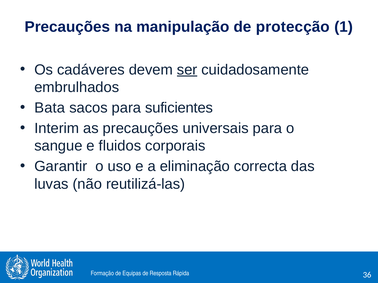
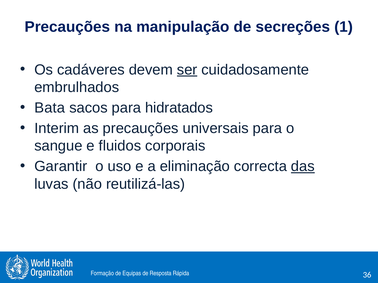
protecção: protecção -> secreções
suficientes: suficientes -> hidratados
das underline: none -> present
